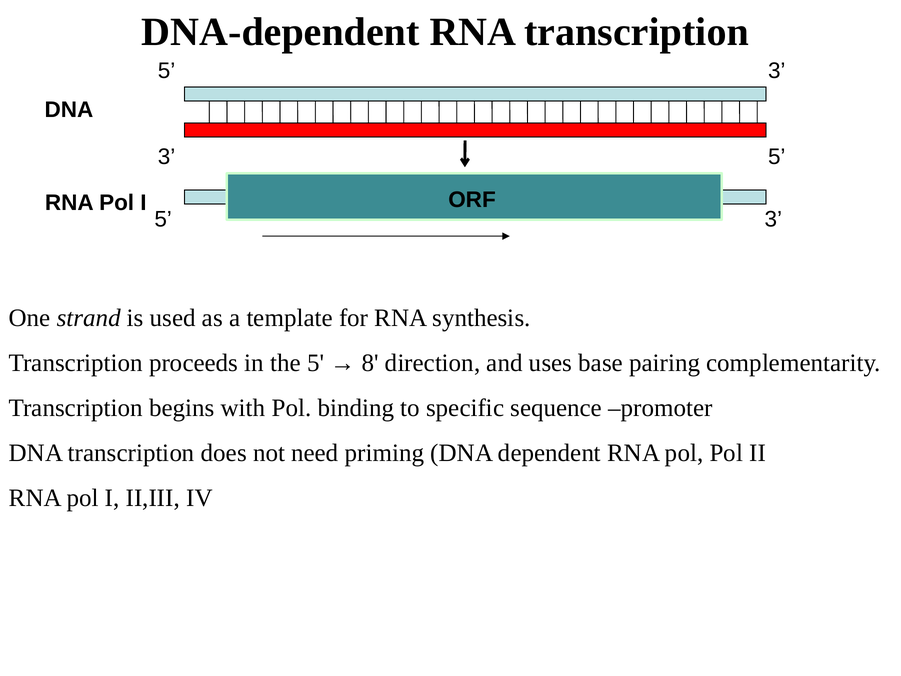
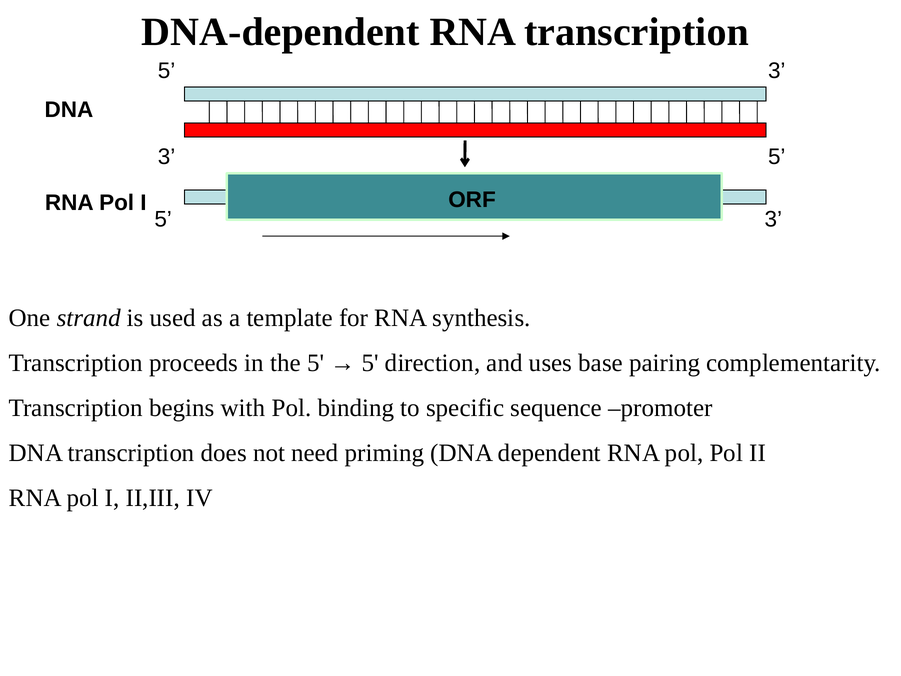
8 at (370, 363): 8 -> 5
